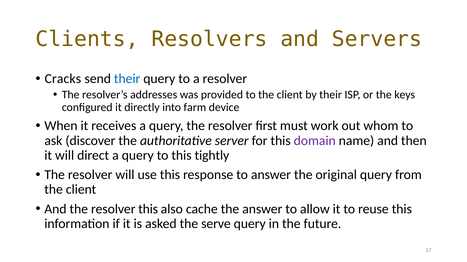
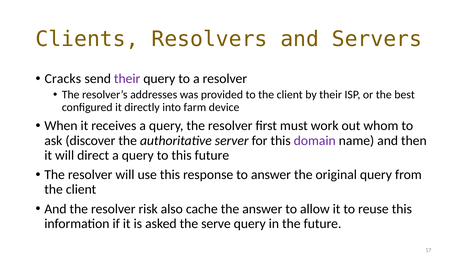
their at (127, 79) colour: blue -> purple
keys: keys -> best
this tightly: tightly -> future
resolver this: this -> risk
